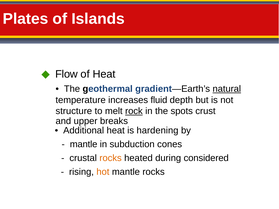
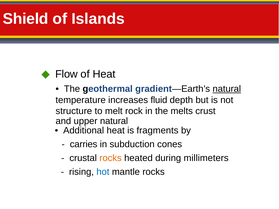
Plates: Plates -> Shield
rock underline: present -> none
spots: spots -> melts
upper breaks: breaks -> natural
hardening: hardening -> fragments
mantle at (84, 144): mantle -> carries
considered: considered -> millimeters
hot colour: orange -> blue
